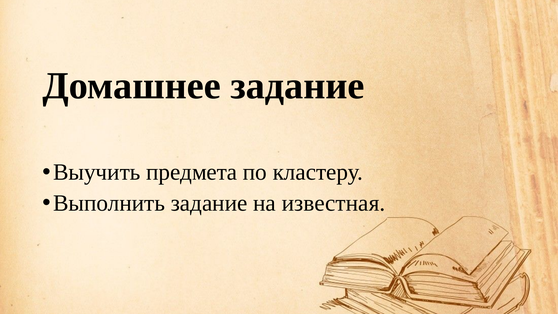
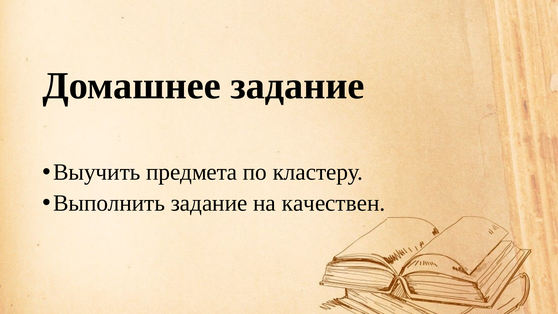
известная: известная -> качествен
